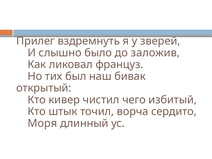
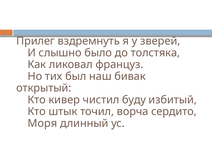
заложив: заложив -> толстяка
чего: чего -> буду
